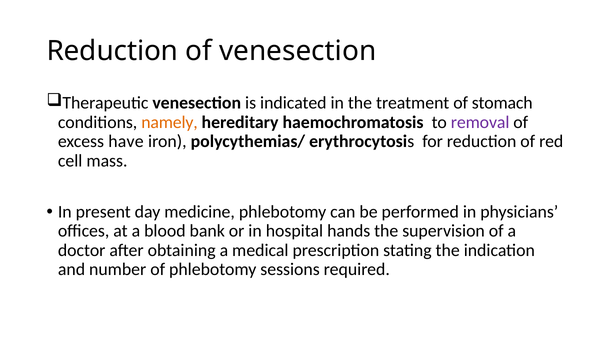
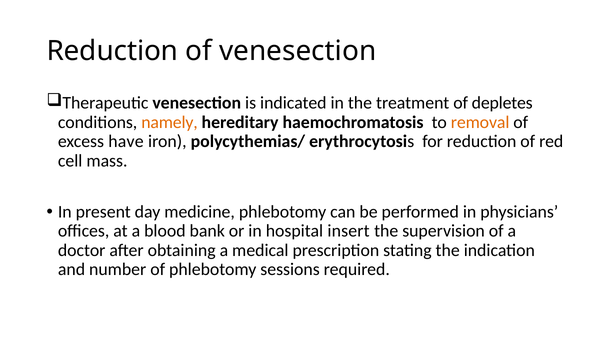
stomach: stomach -> depletes
removal colour: purple -> orange
hands: hands -> insert
